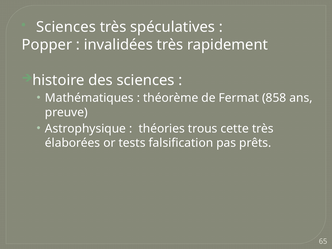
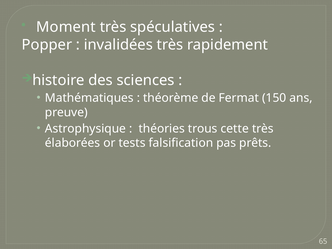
Sciences at (66, 27): Sciences -> Moment
858: 858 -> 150
